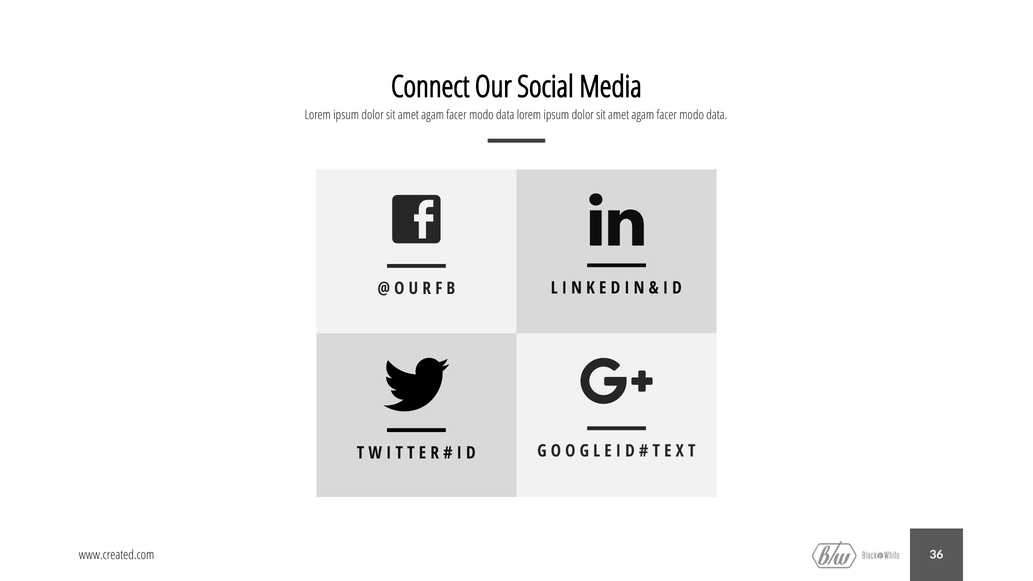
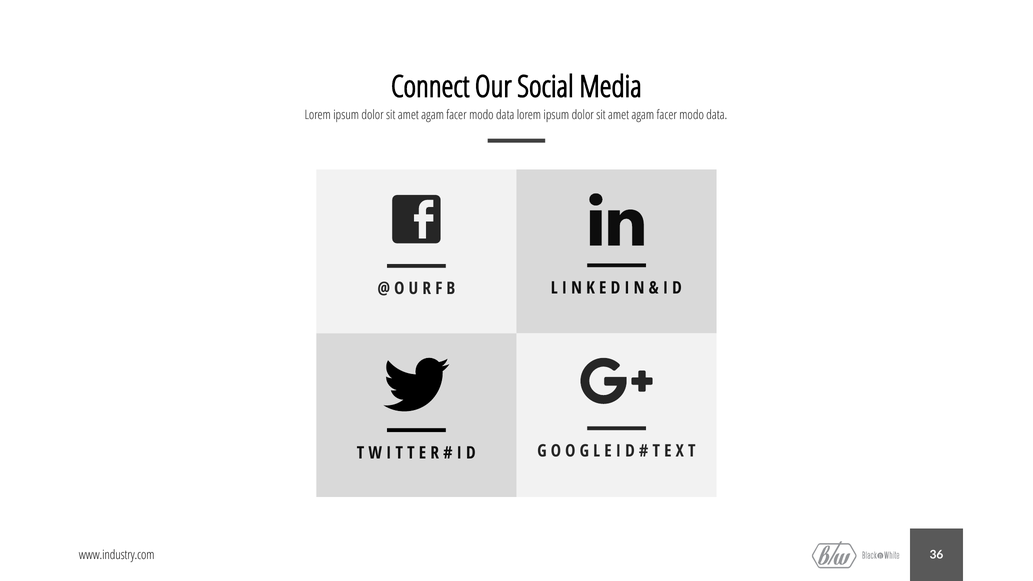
www.created.com: www.created.com -> www.industry.com
